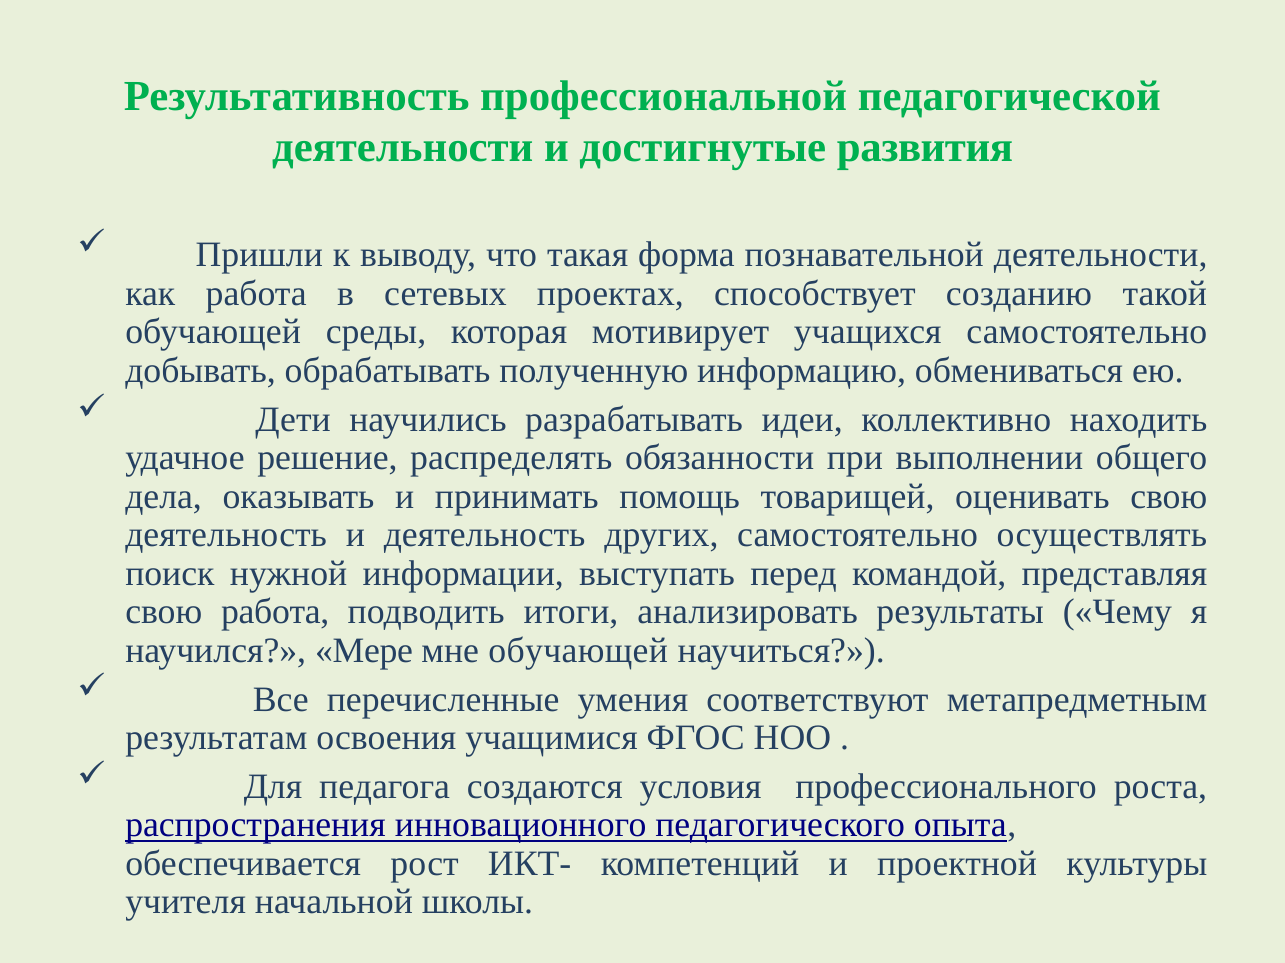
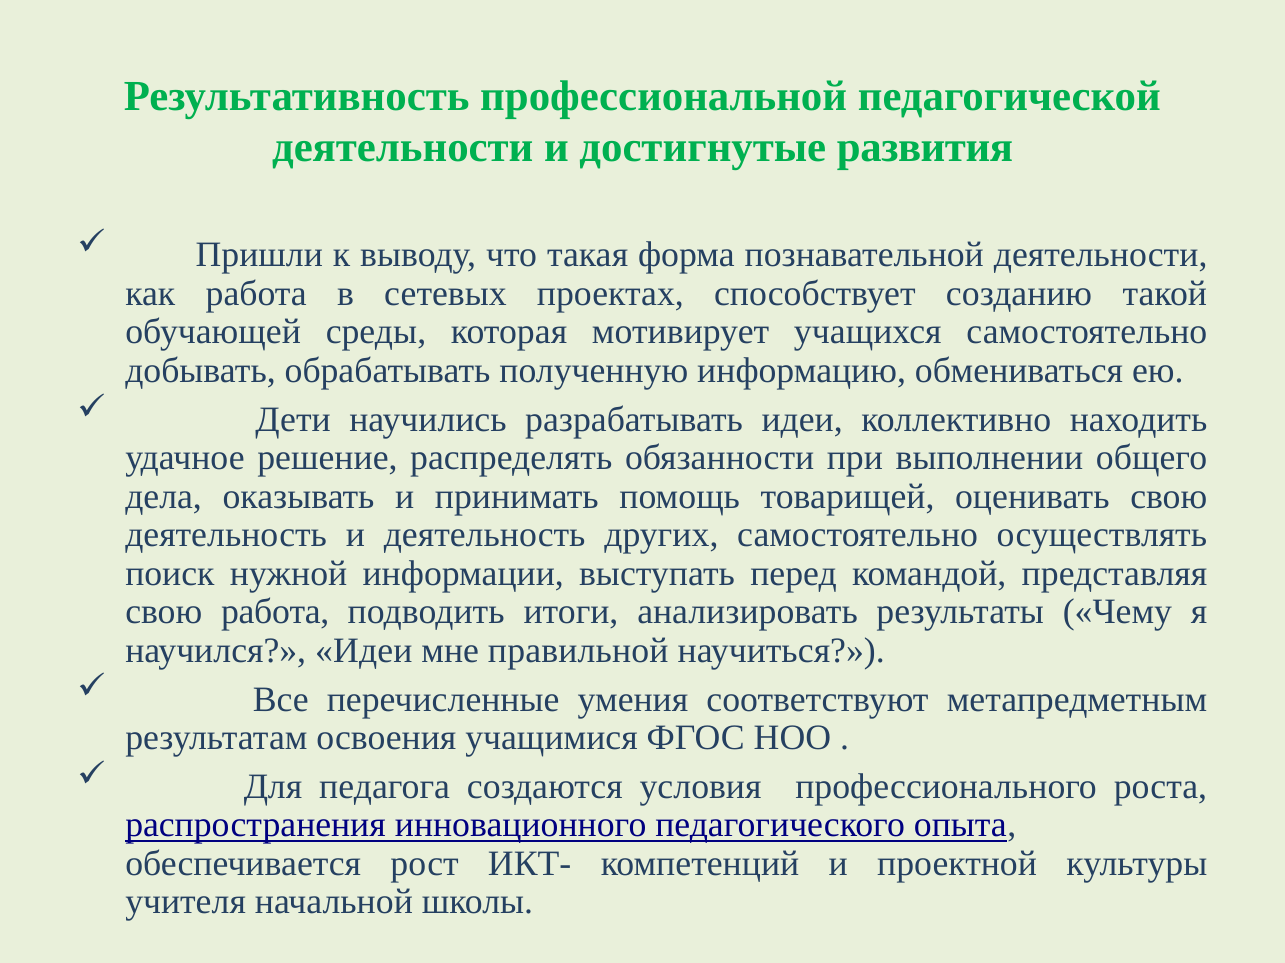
научился Мере: Мере -> Идеи
мне обучающей: обучающей -> правильной
